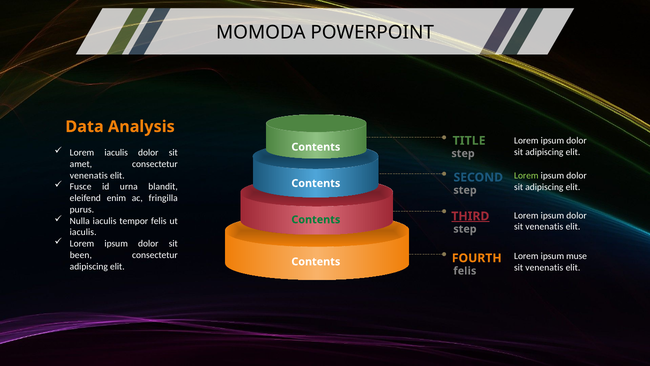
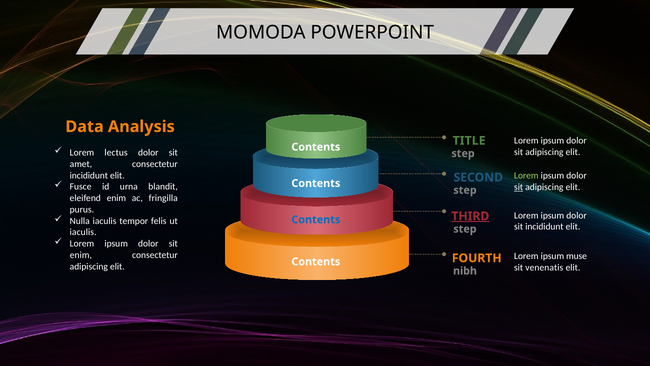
Lorem iaculis: iaculis -> lectus
venenatis at (89, 175): venenatis -> incididunt
sit at (519, 187) underline: none -> present
Contents at (316, 219) colour: green -> blue
venenatis at (544, 227): venenatis -> incididunt
been at (81, 255): been -> enim
felis at (465, 271): felis -> nibh
